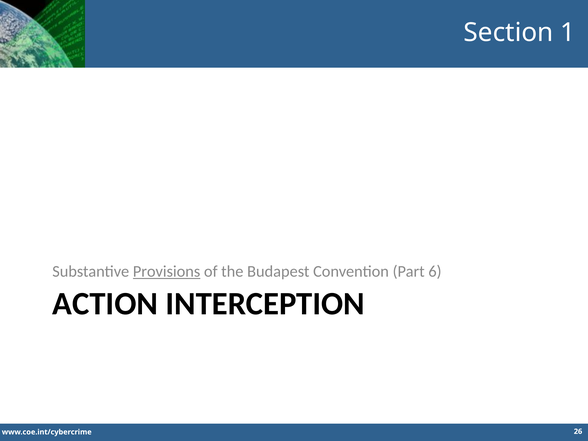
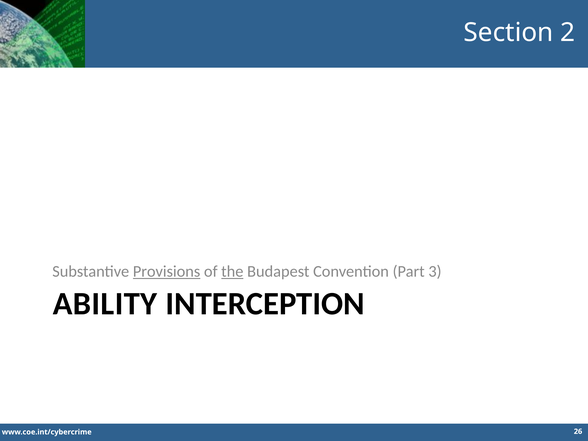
1: 1 -> 2
the underline: none -> present
6: 6 -> 3
ACTION: ACTION -> ABILITY
